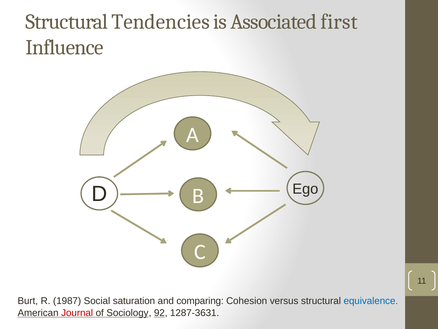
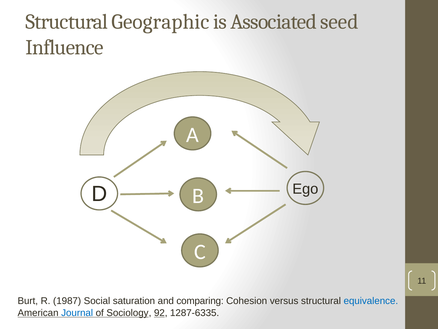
Tendencies: Tendencies -> Geographic
first: first -> seed
Journal colour: red -> blue
1287-3631: 1287-3631 -> 1287-6335
